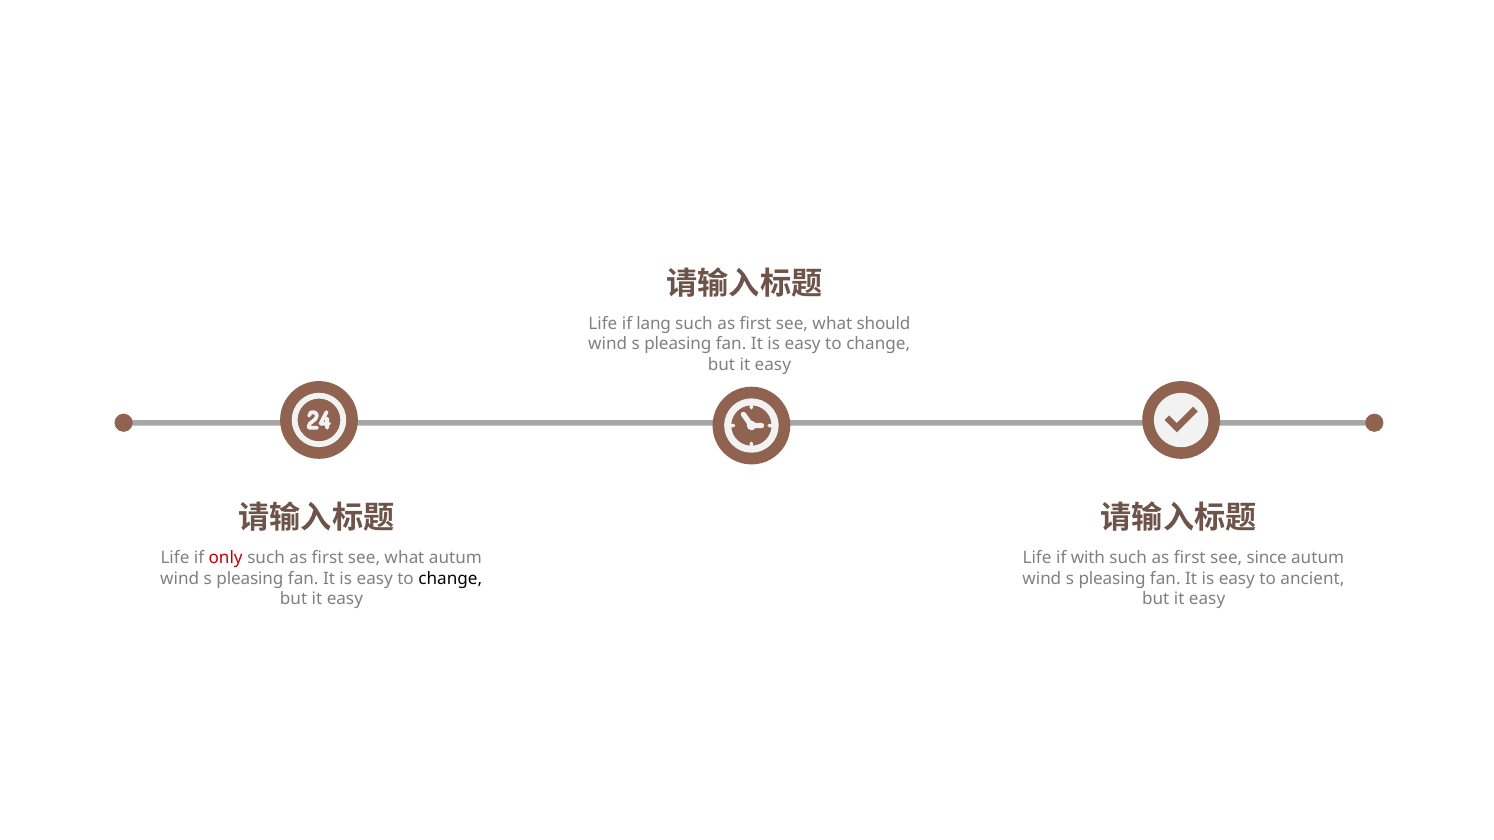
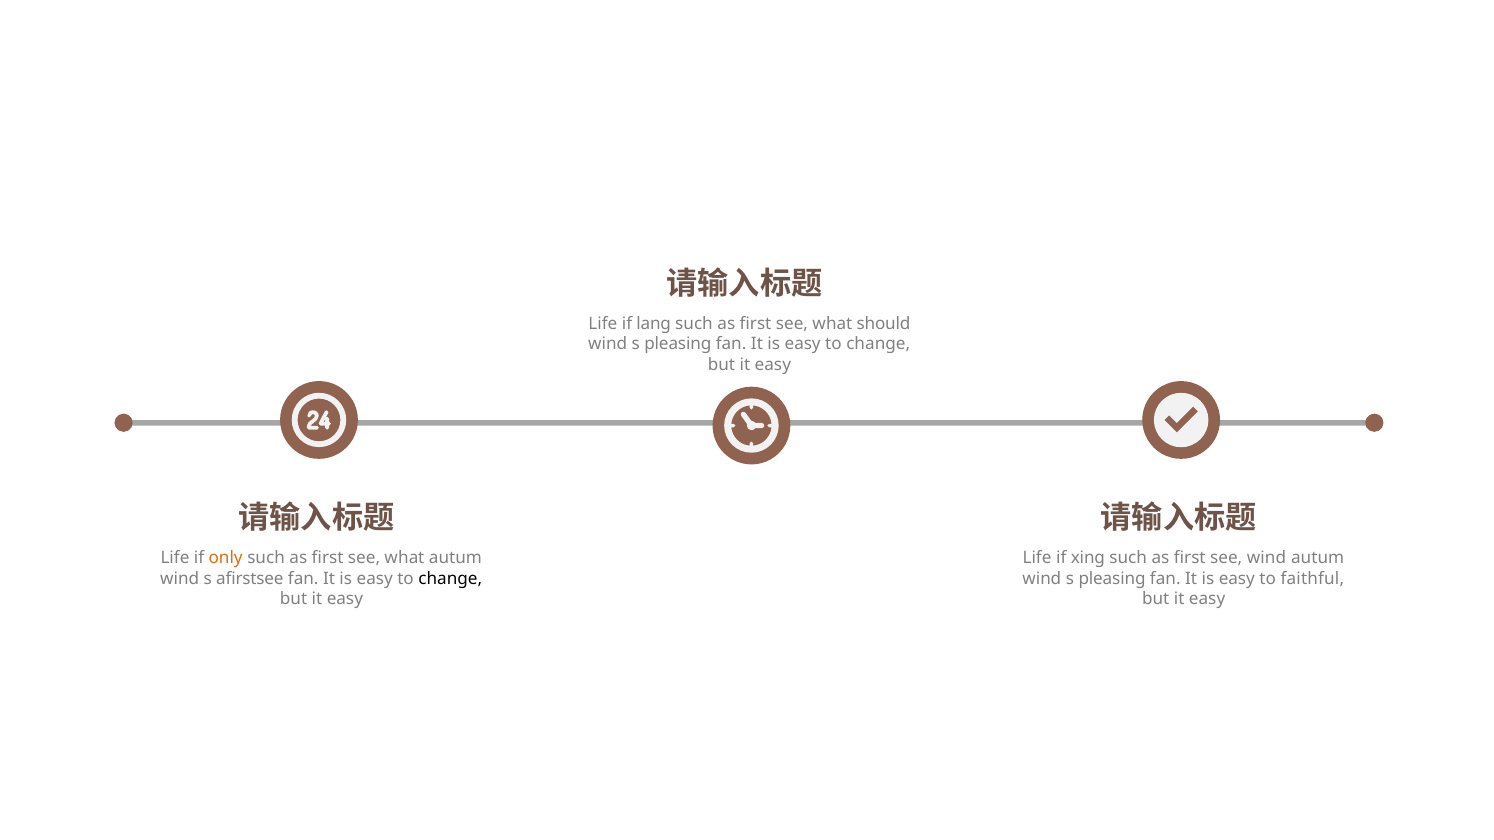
only colour: red -> orange
with: with -> xing
see since: since -> wind
pleasing at (250, 579): pleasing -> afirstsee
ancient: ancient -> faithful
